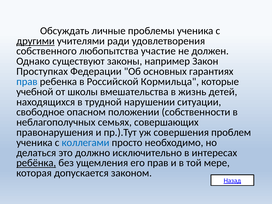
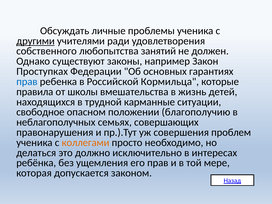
участие: участие -> занятий
учебной: учебной -> правила
нарушении: нарушении -> карманные
собственности: собственности -> благополучию
коллегами colour: blue -> orange
ребёнка underline: present -> none
